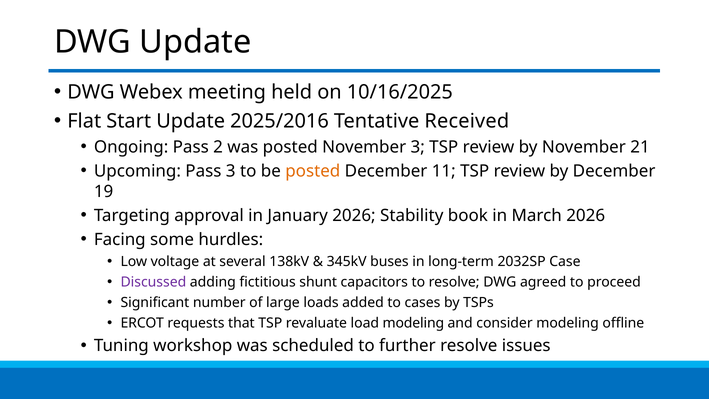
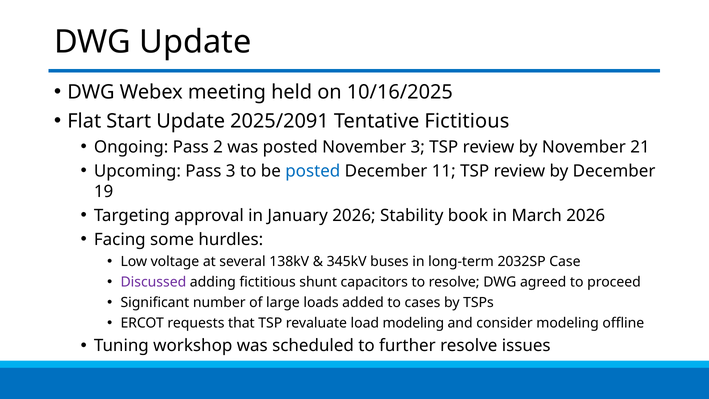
2025/2016: 2025/2016 -> 2025/2091
Tentative Received: Received -> Fictitious
posted at (313, 171) colour: orange -> blue
